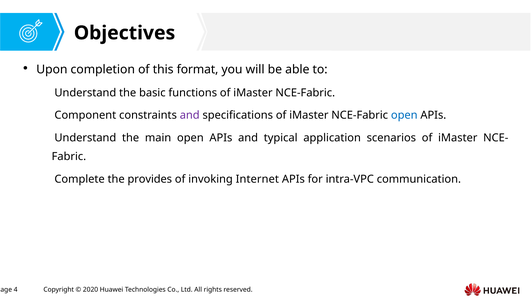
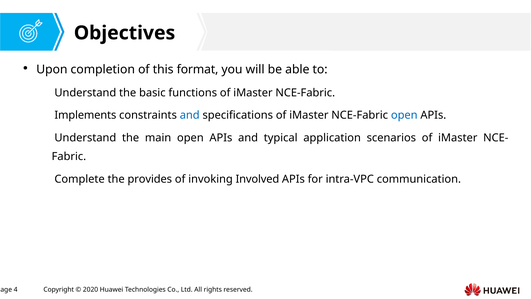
Component: Component -> Implements
and at (190, 115) colour: purple -> blue
Internet: Internet -> Involved
